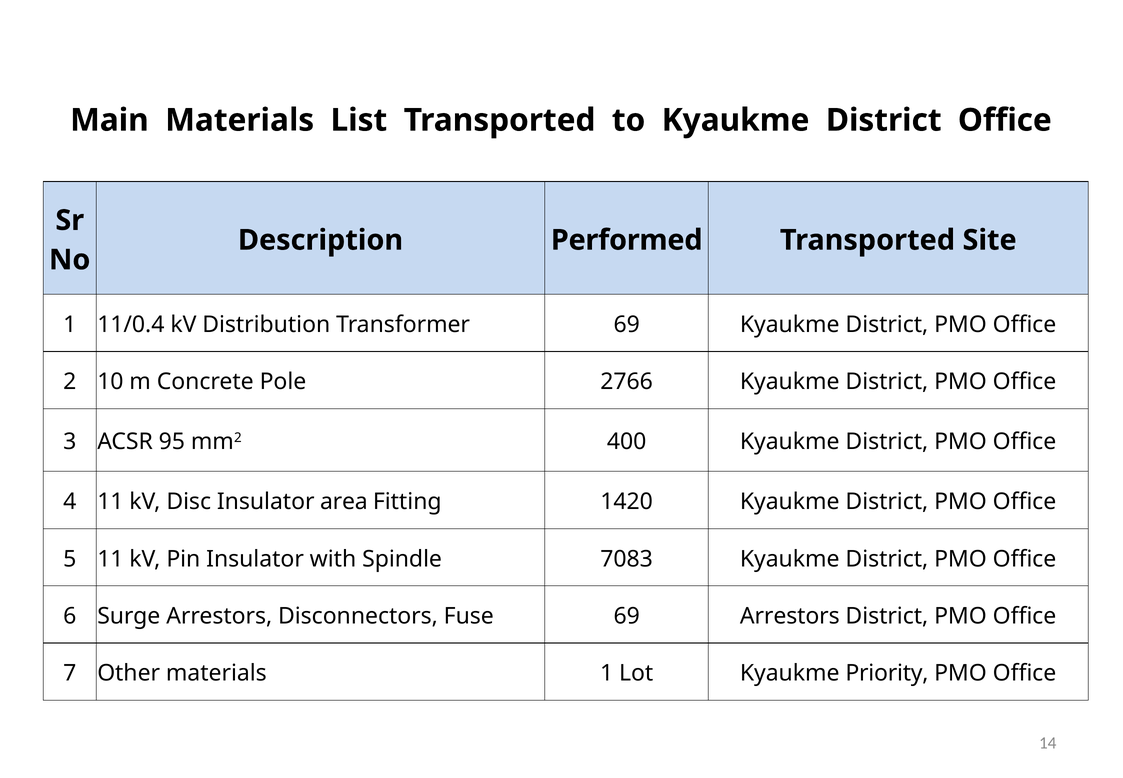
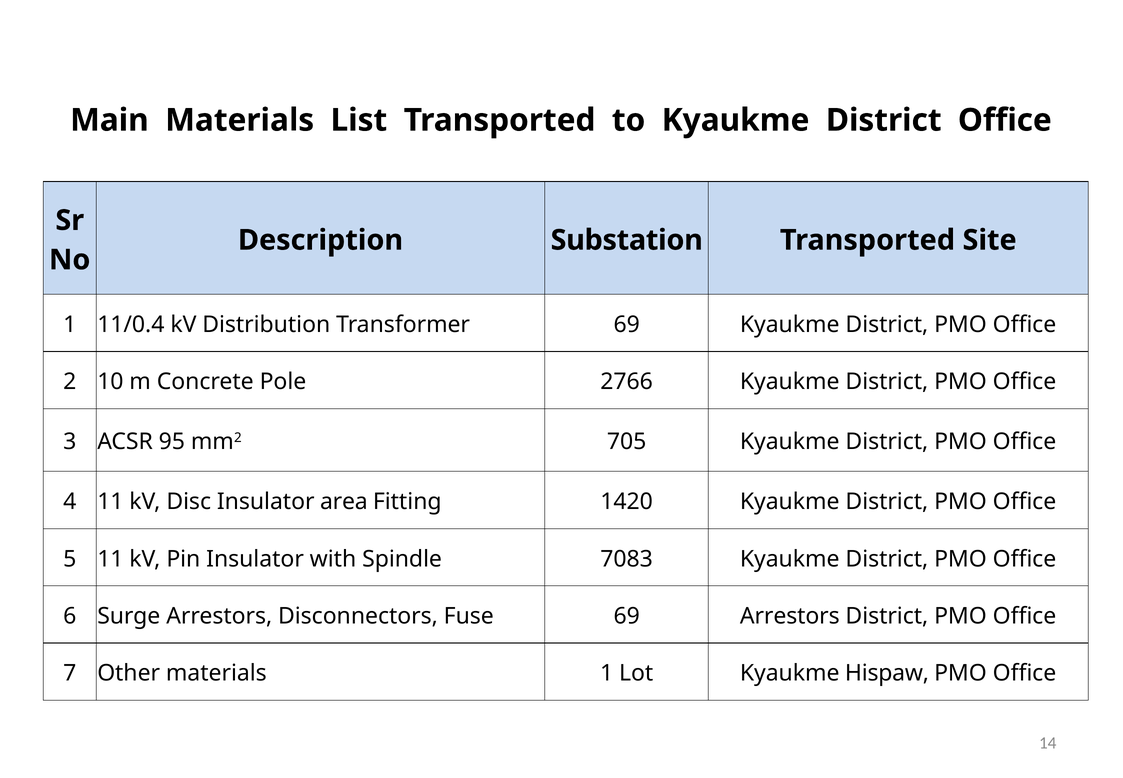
Performed: Performed -> Substation
400: 400 -> 705
Priority: Priority -> Hispaw
